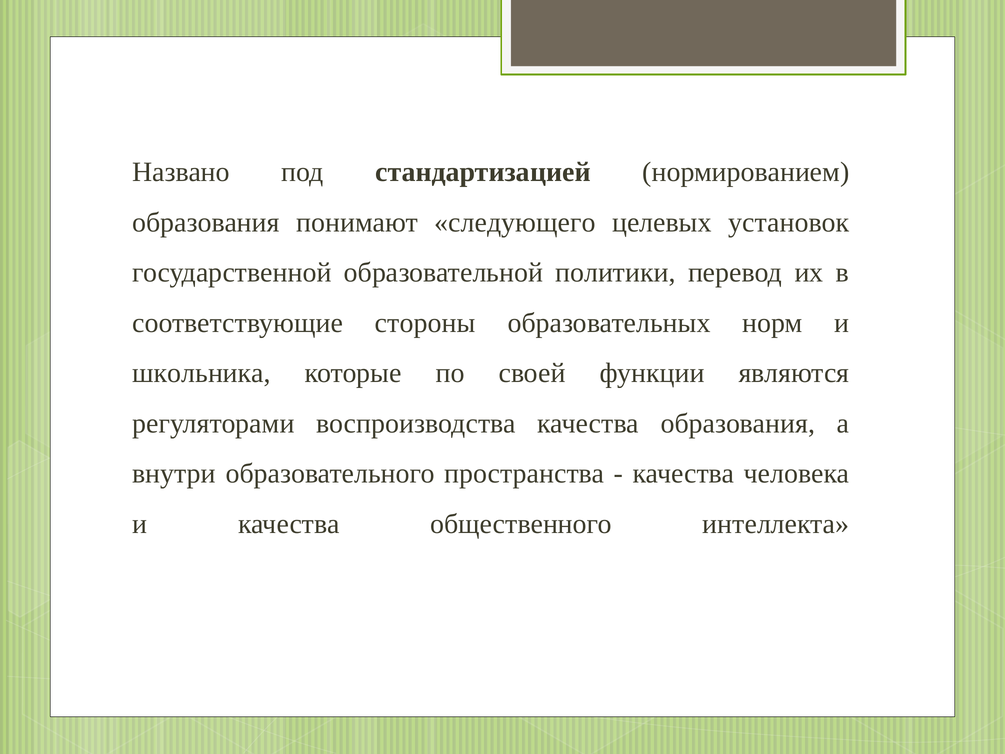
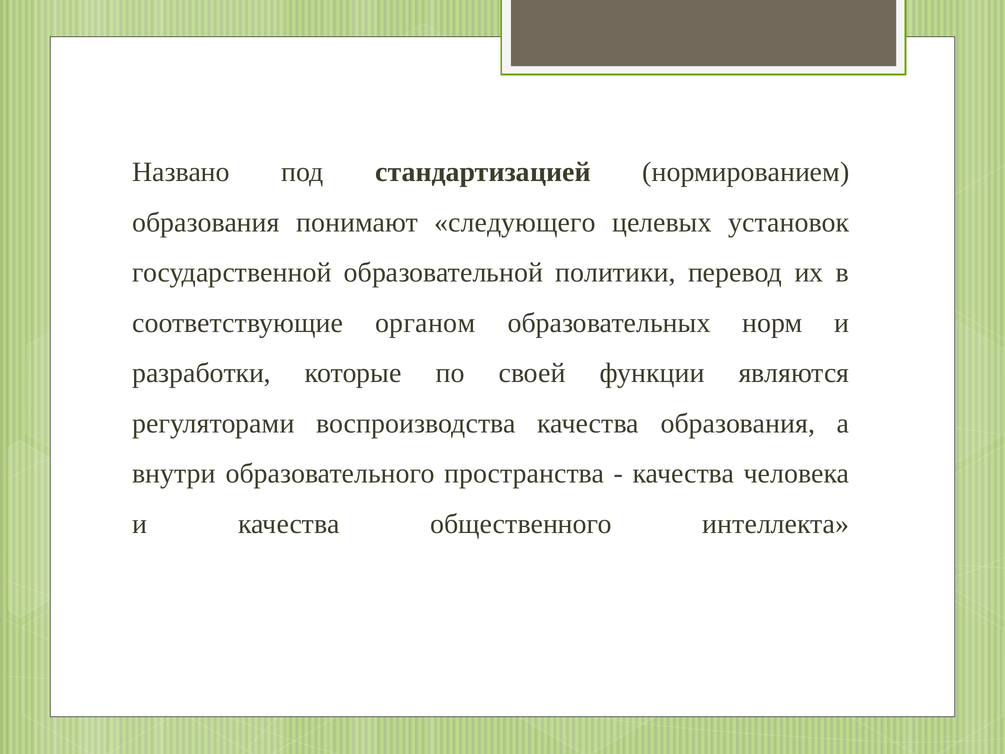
стороны: стороны -> органом
школьника: школьника -> разработки
